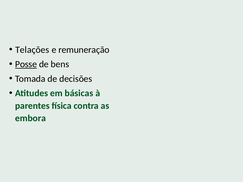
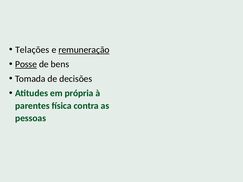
remuneração underline: none -> present
básicas: básicas -> própria
embora: embora -> pessoas
